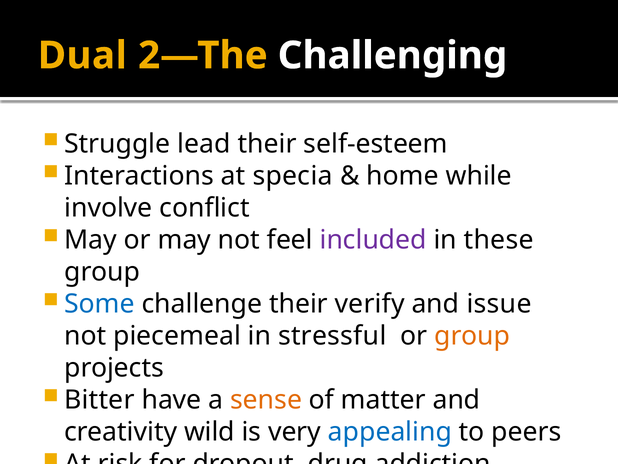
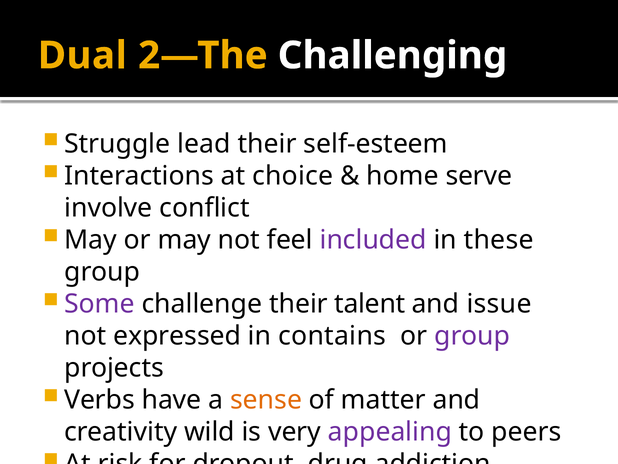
specia: specia -> choice
while: while -> serve
Some colour: blue -> purple
verify: verify -> talent
piecemeal: piecemeal -> expressed
stressful: stressful -> contains
group at (472, 336) colour: orange -> purple
Bitter: Bitter -> Verbs
appealing colour: blue -> purple
